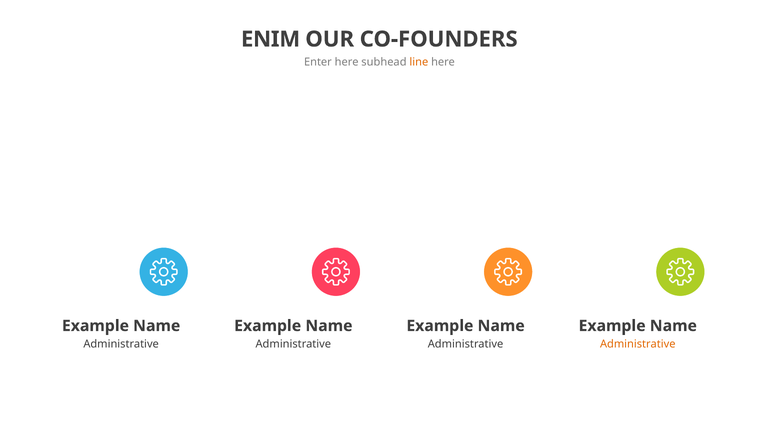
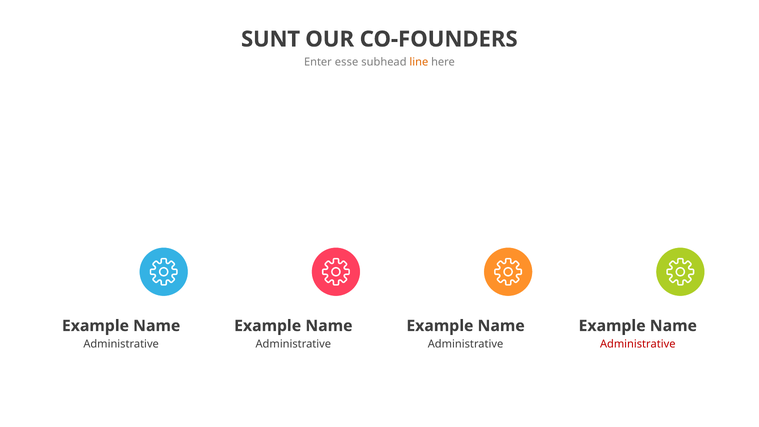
ENIM: ENIM -> SUNT
Enter here: here -> esse
Administrative at (638, 344) colour: orange -> red
